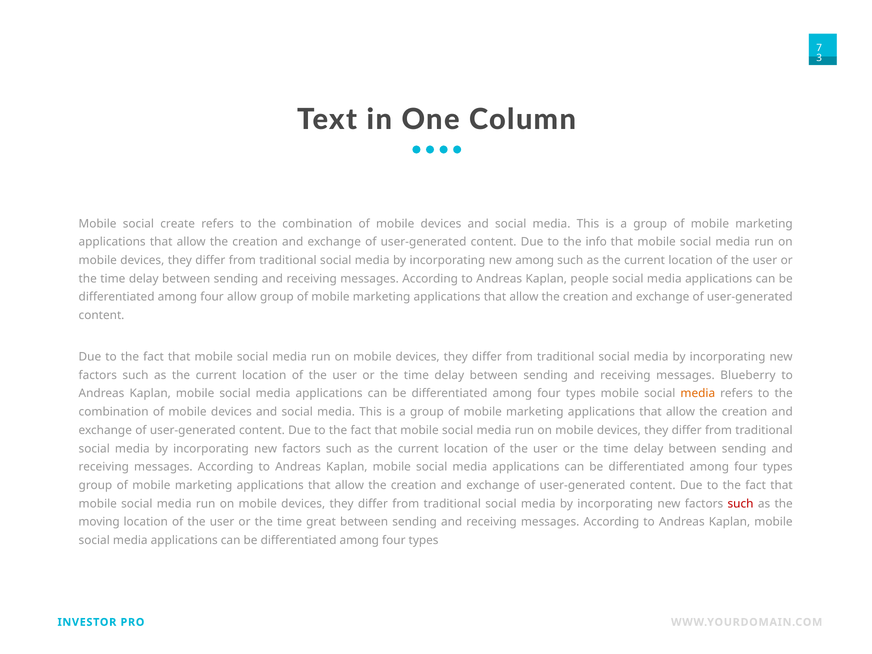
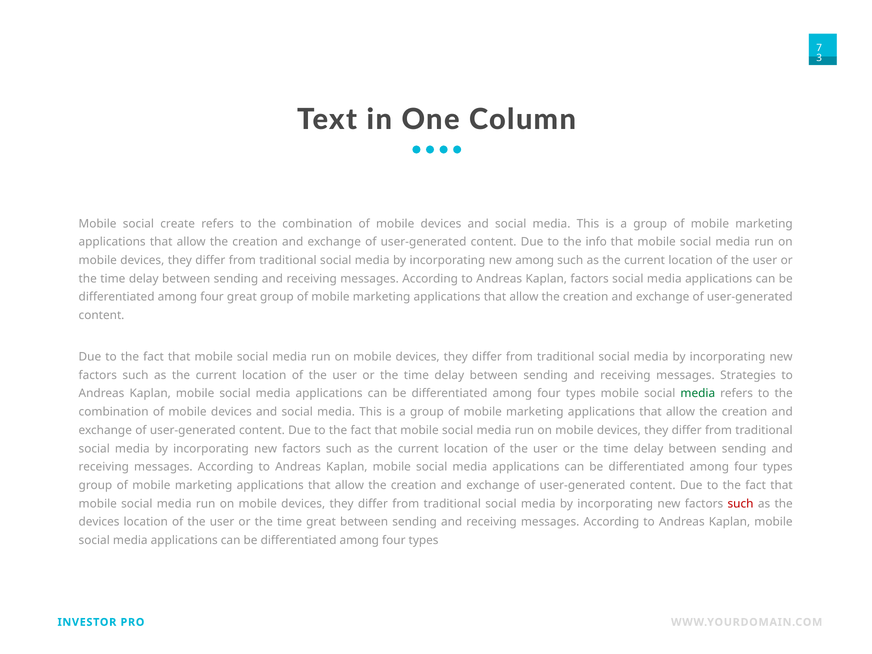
Kaplan people: people -> factors
four allow: allow -> great
Blueberry: Blueberry -> Strategies
media at (698, 394) colour: orange -> green
moving at (99, 522): moving -> devices
